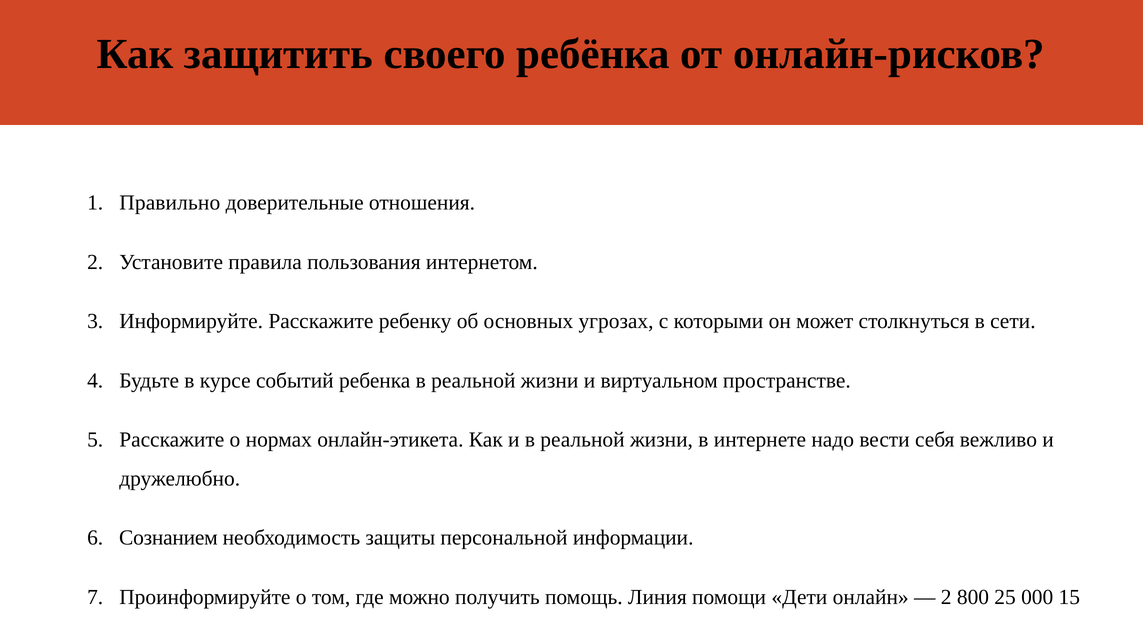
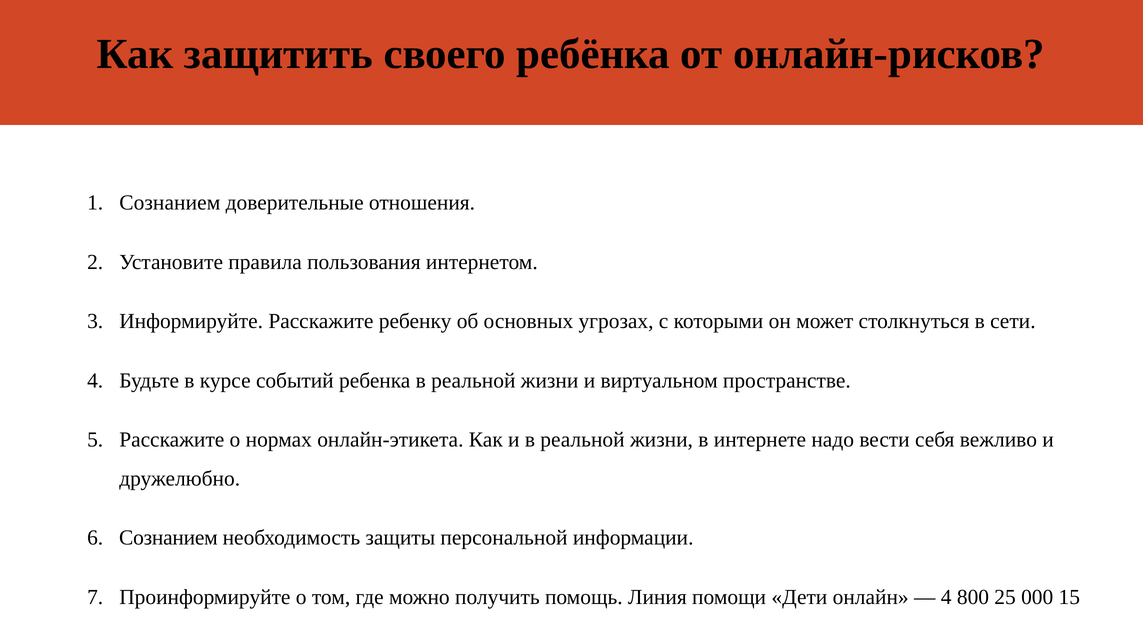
Правильно at (170, 203): Правильно -> Сознанием
2 at (946, 597): 2 -> 4
